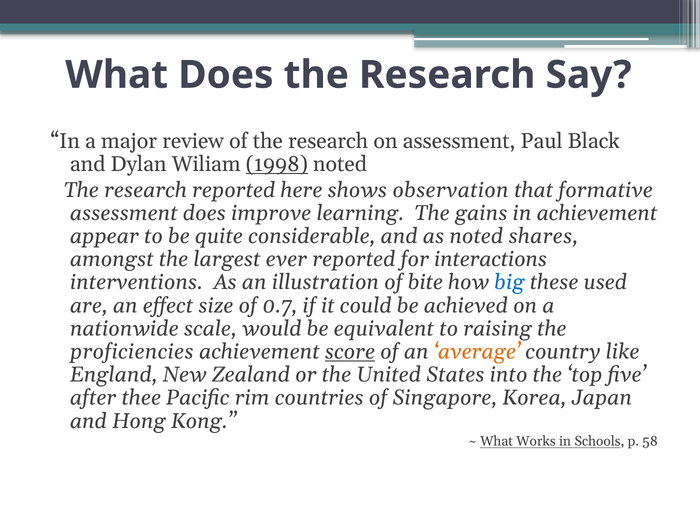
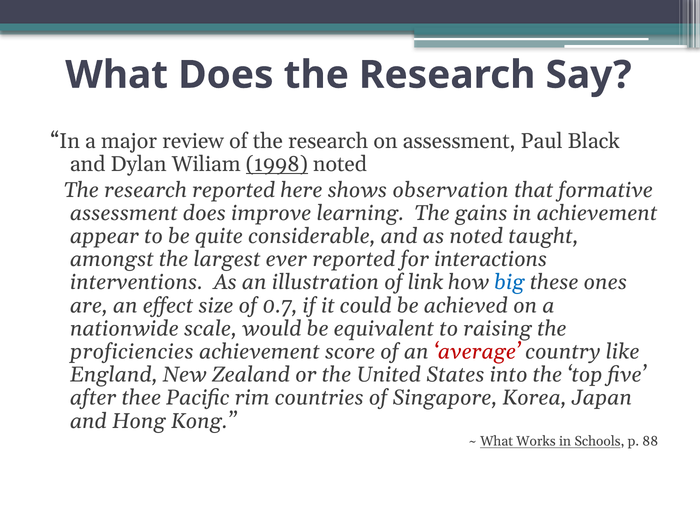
shares: shares -> taught
bite: bite -> link
used: used -> ones
score underline: present -> none
average colour: orange -> red
58: 58 -> 88
